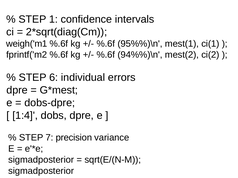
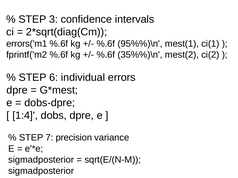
1: 1 -> 3
weigh('m1: weigh('m1 -> errors('m1
94%%)\n: 94%%)\n -> 35%%)\n
